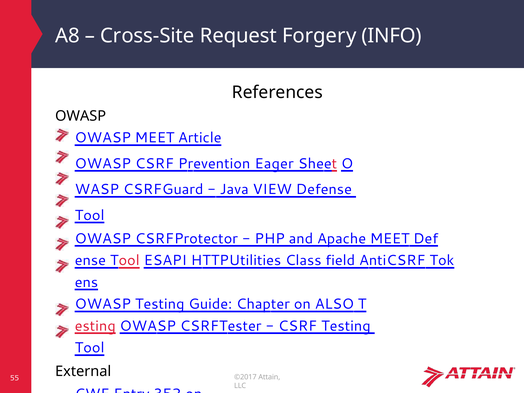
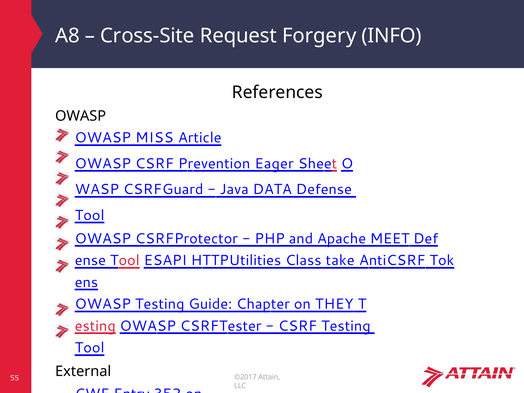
OWASP MEET: MEET -> MISS
VIEW: VIEW -> DATA
field: field -> take
ALSO: ALSO -> THEY
